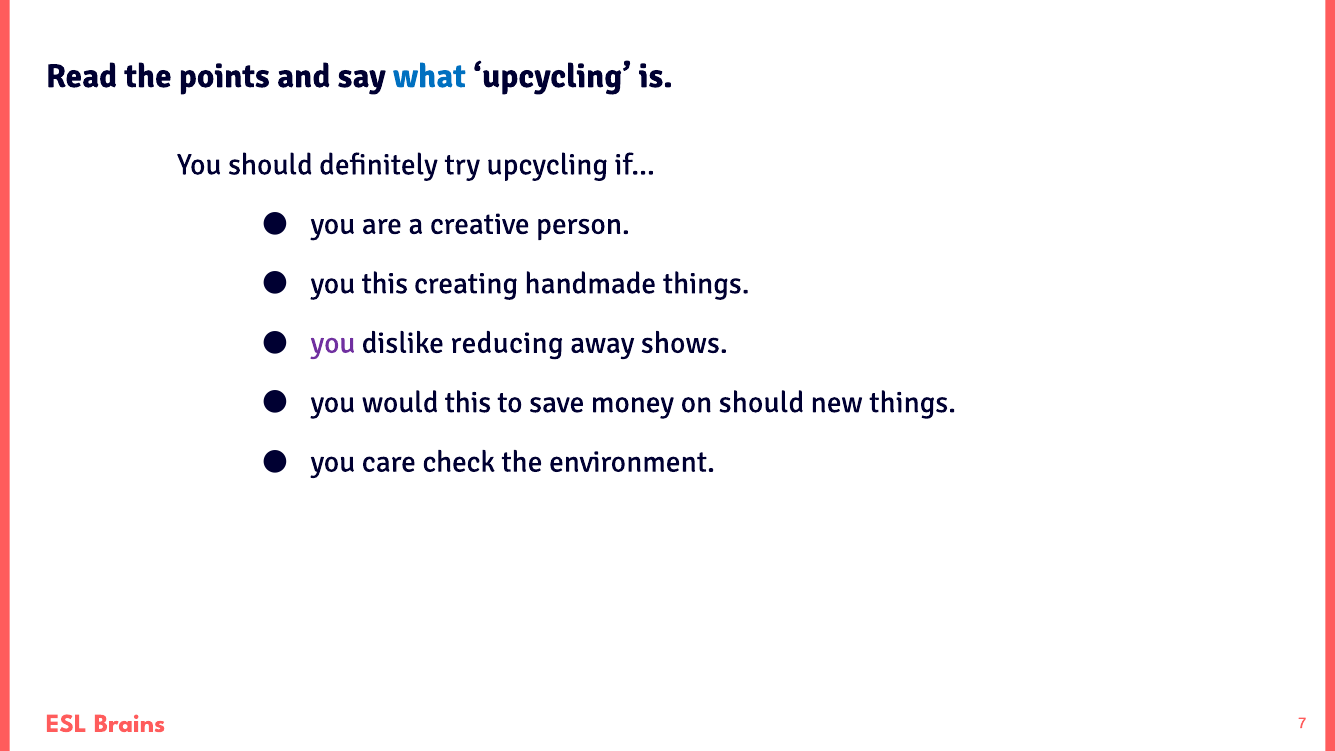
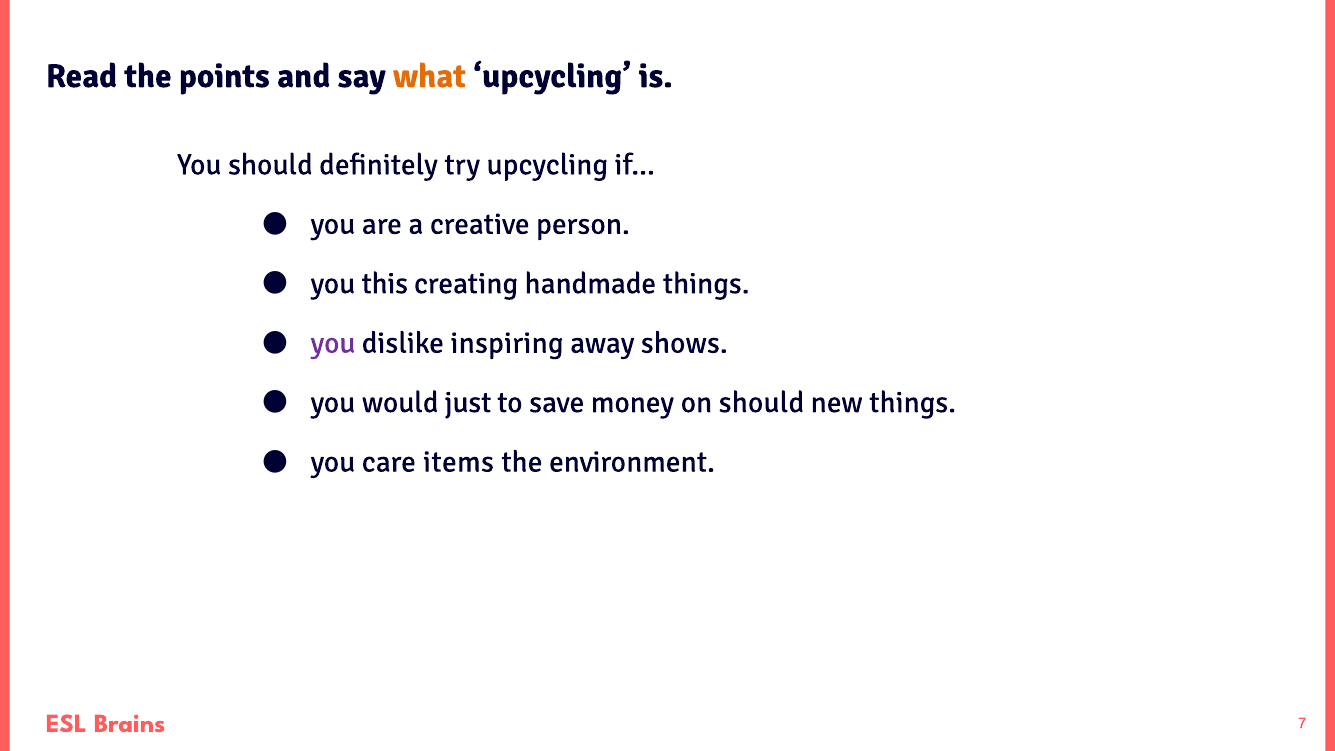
what colour: blue -> orange
reducing: reducing -> inspiring
would this: this -> just
check: check -> items
